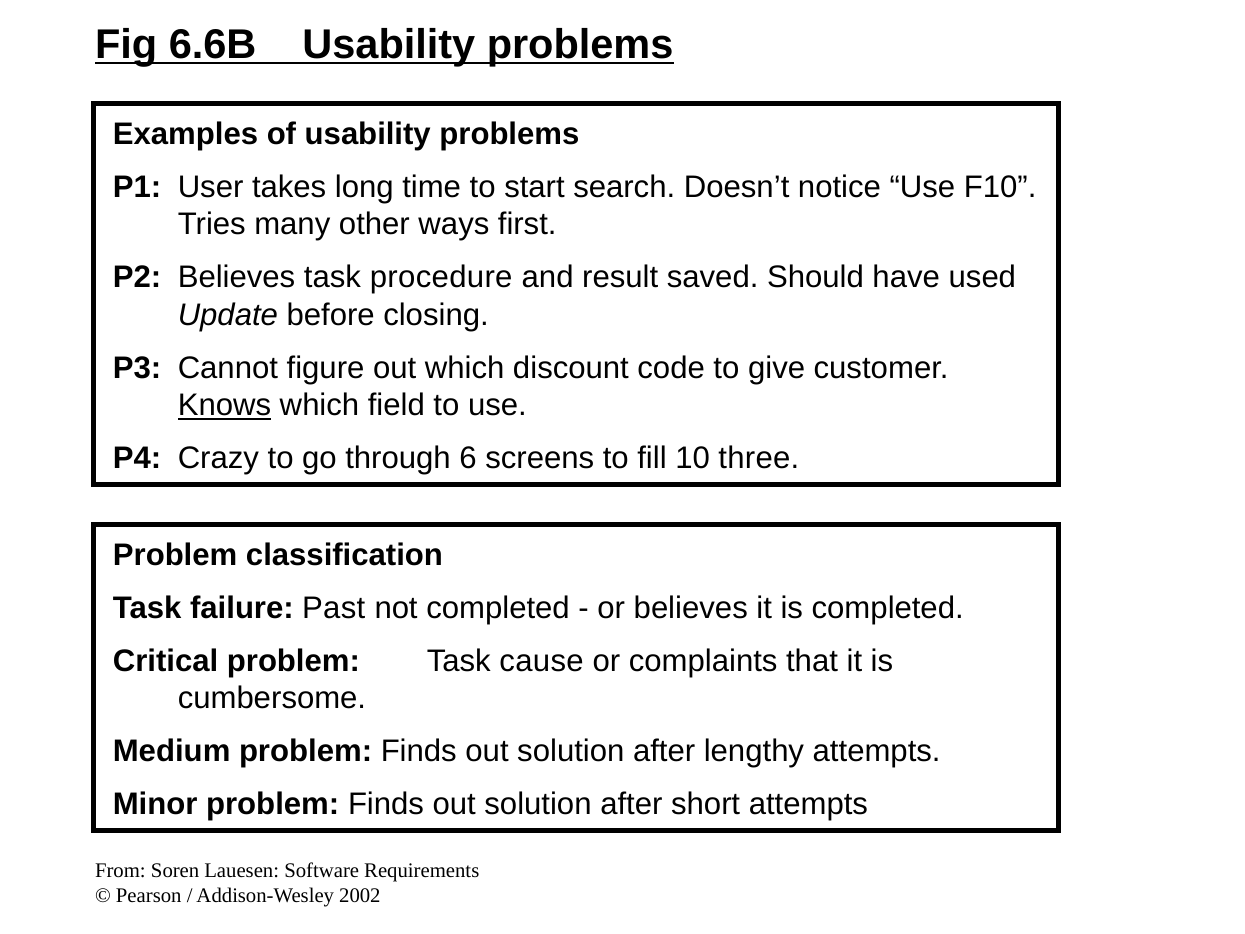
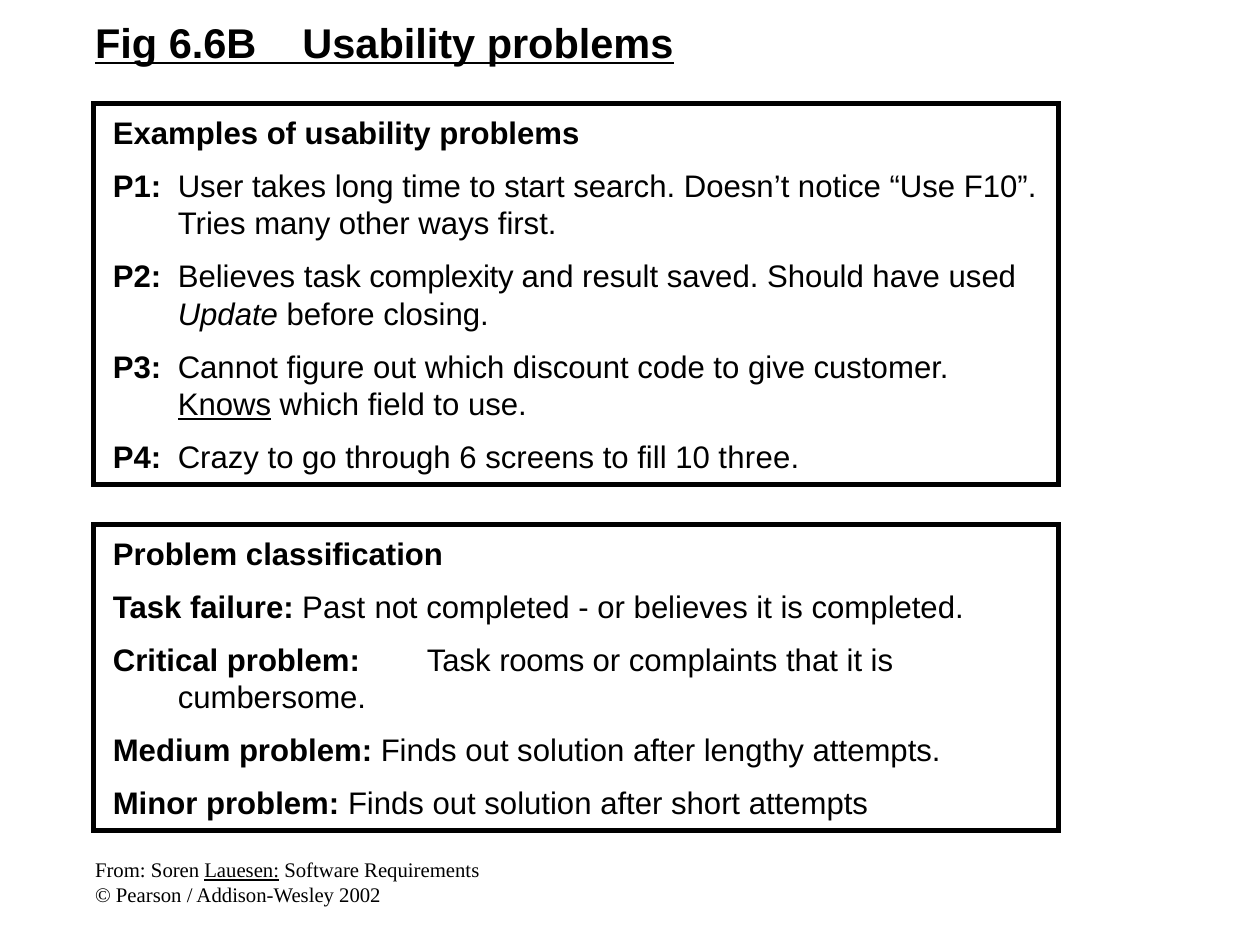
procedure: procedure -> complexity
cause: cause -> rooms
Lauesen underline: none -> present
